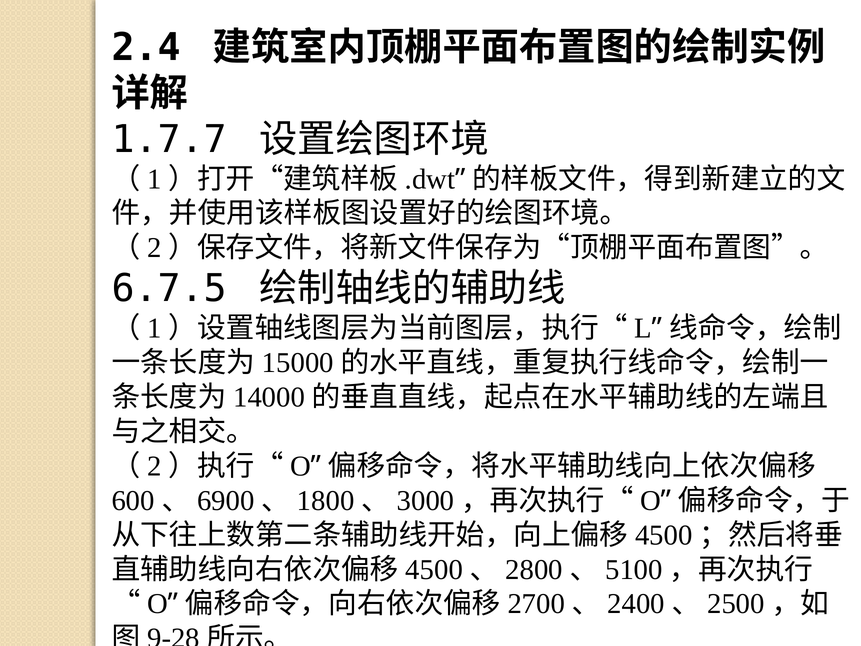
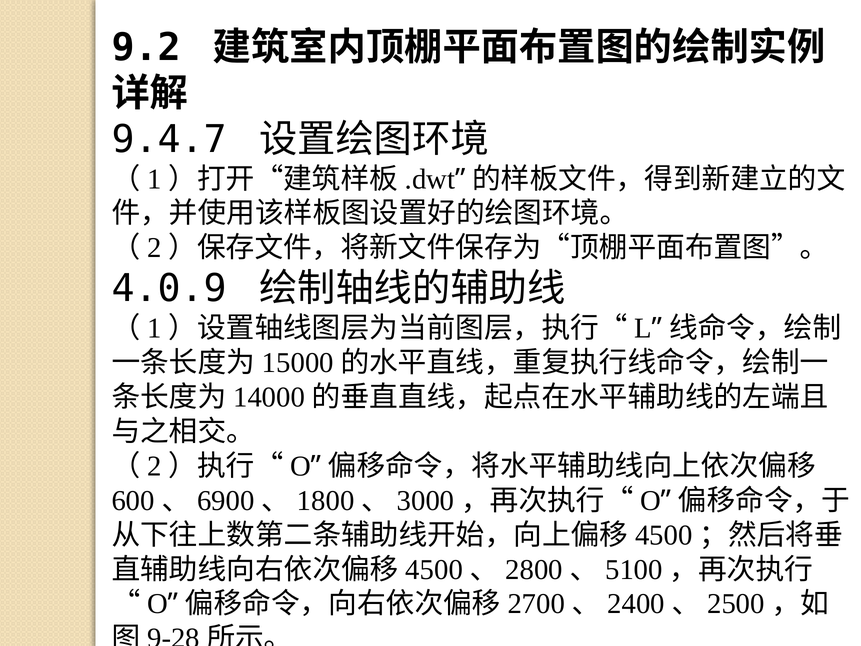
2.4: 2.4 -> 9.2
1.7.7: 1.7.7 -> 9.4.7
6.7.5: 6.7.5 -> 4.0.9
